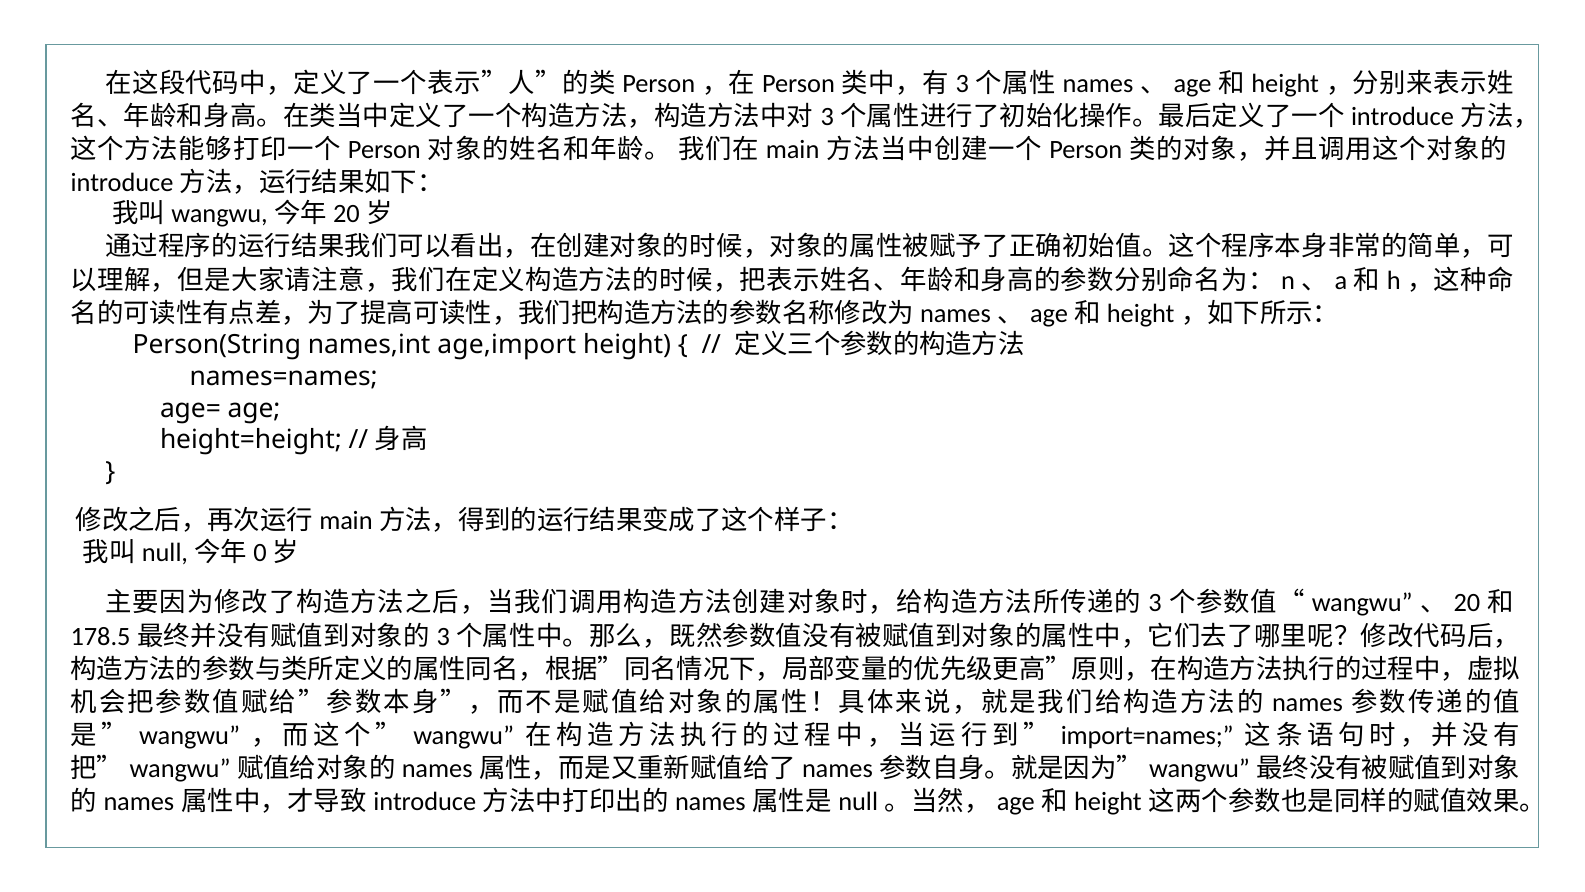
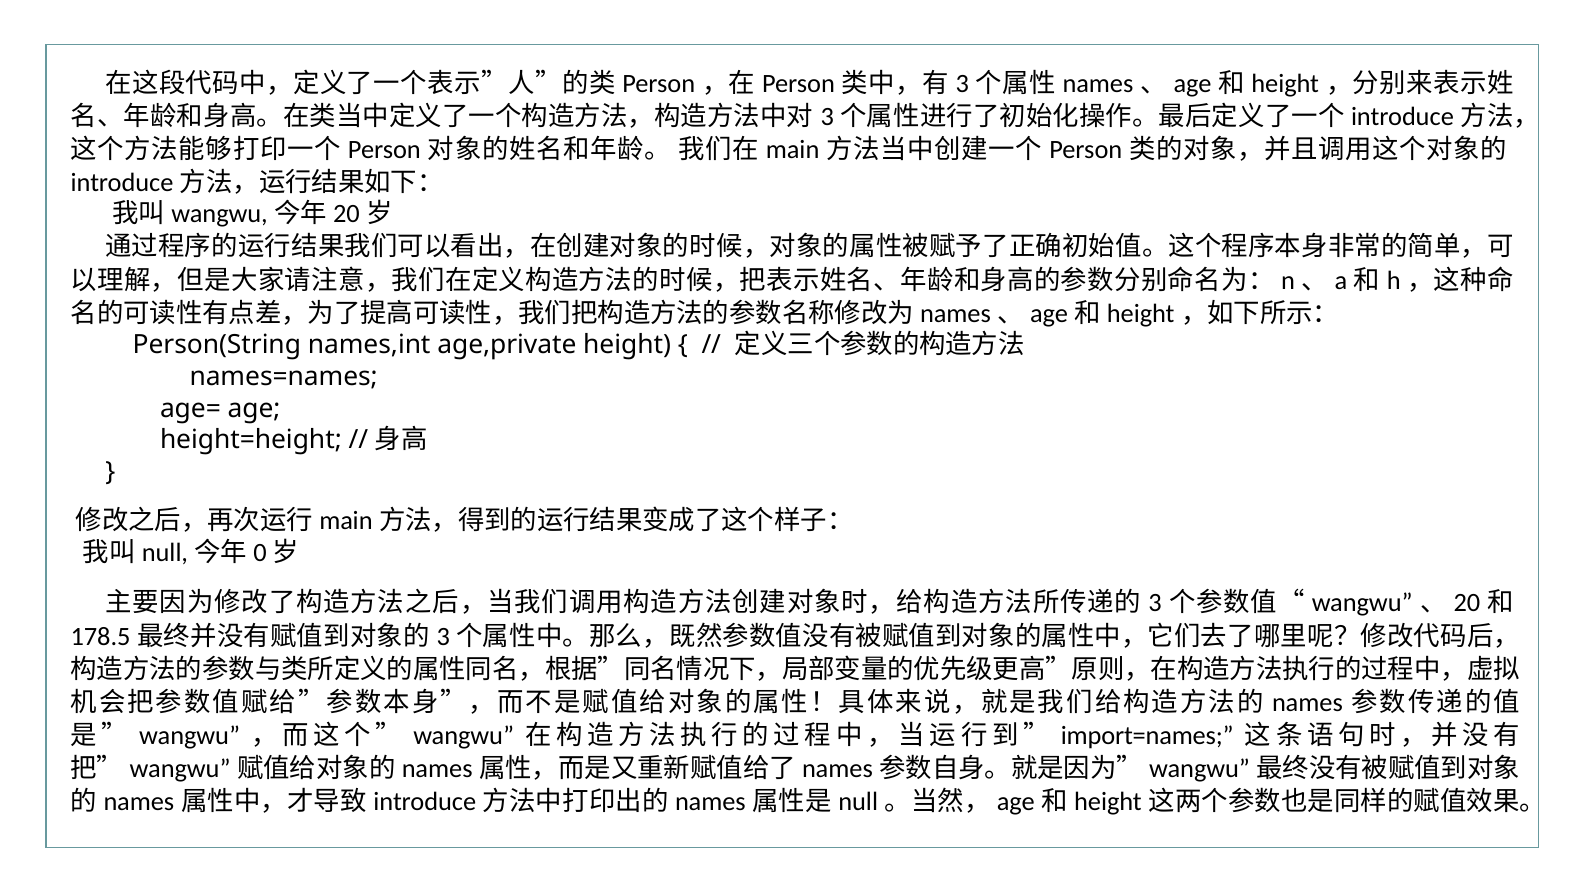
age,import: age,import -> age,private
